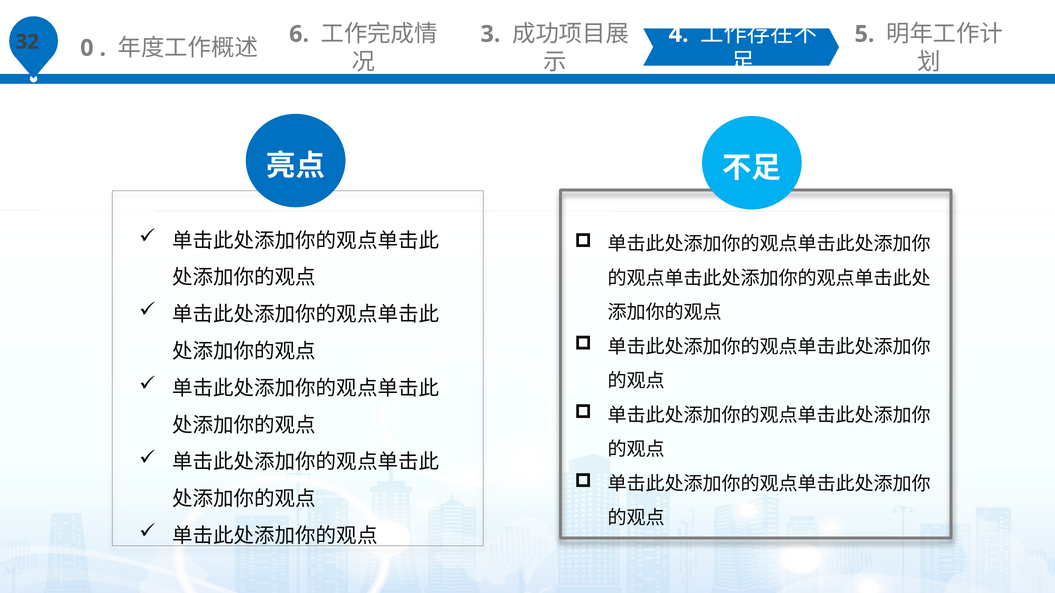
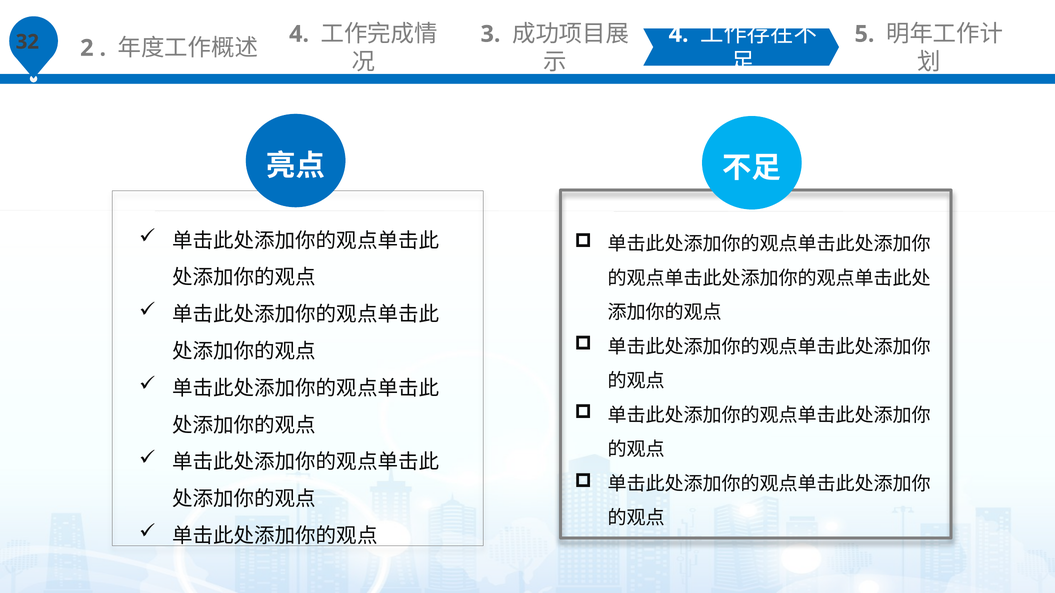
0: 0 -> 2
6 at (299, 34): 6 -> 4
